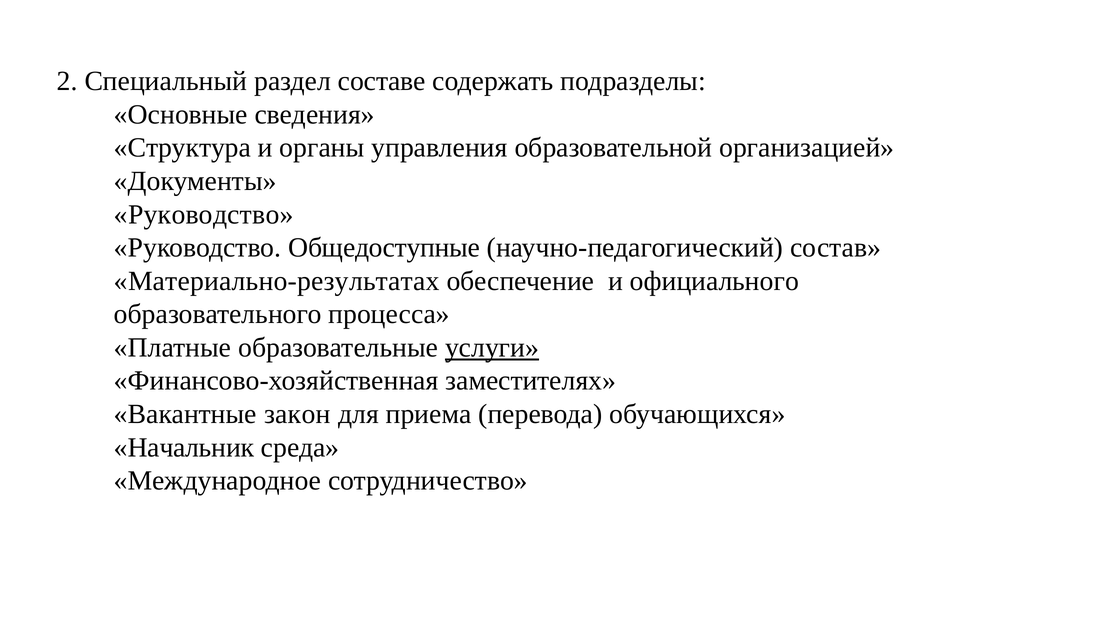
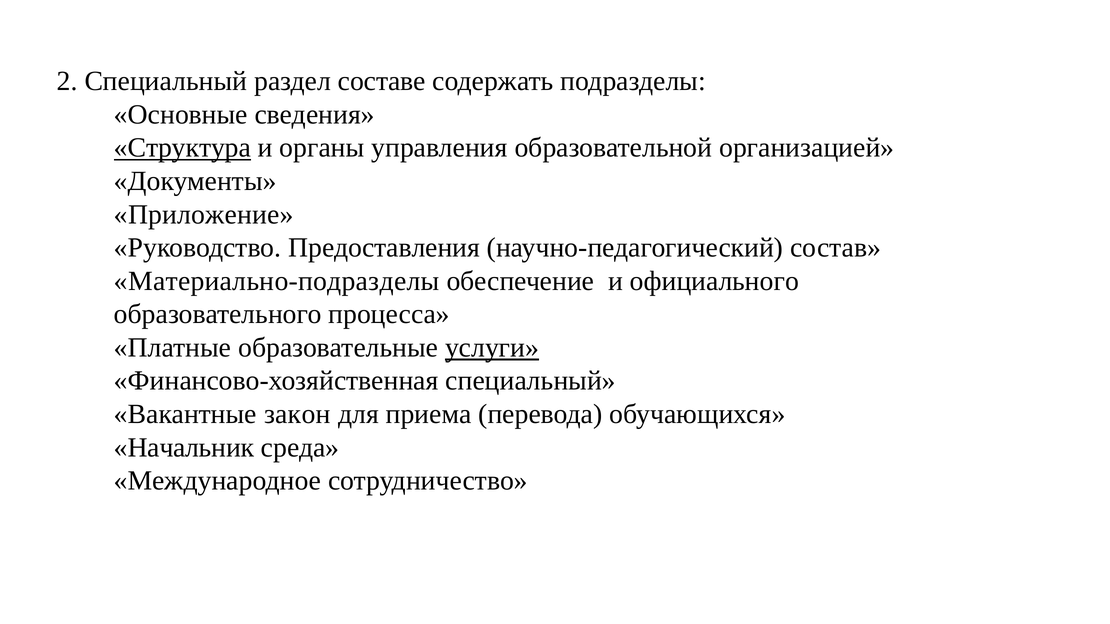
Структура underline: none -> present
Руководство at (204, 215): Руководство -> Приложение
Общедоступные: Общедоступные -> Предоставления
Материально-результатах: Материально-результатах -> Материально-подразделы
Финансово-хозяйственная заместителях: заместителях -> специальный
